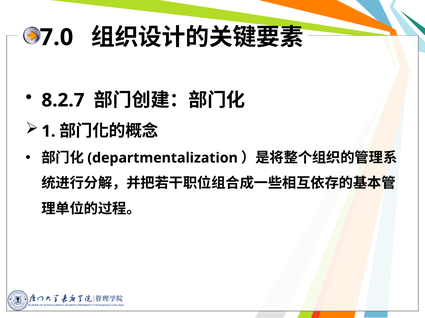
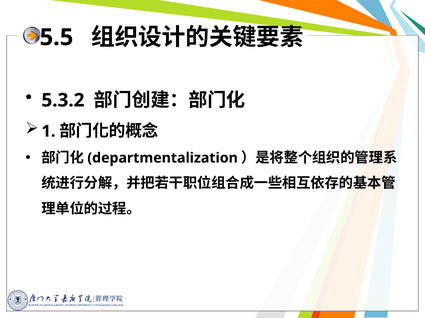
7.0: 7.0 -> 5.5
8.2.7: 8.2.7 -> 5.3.2
